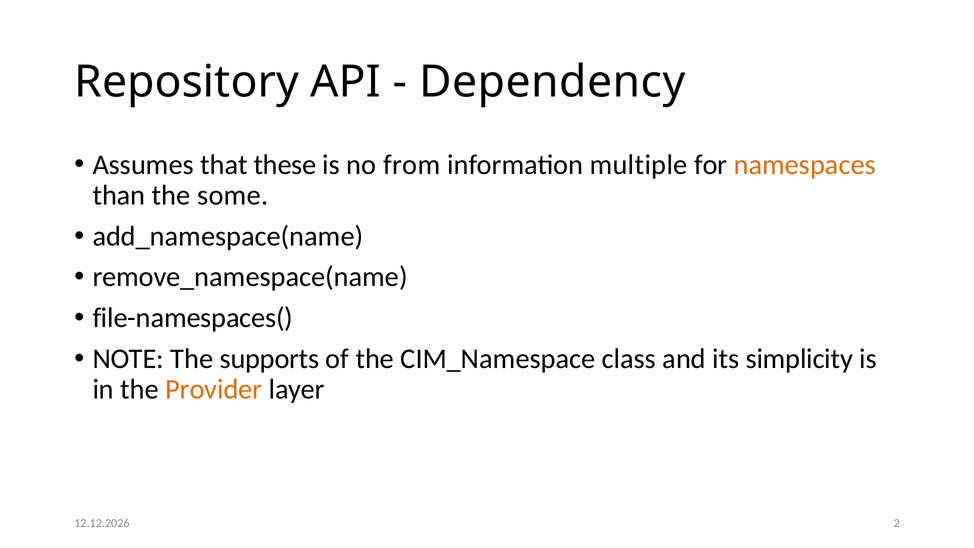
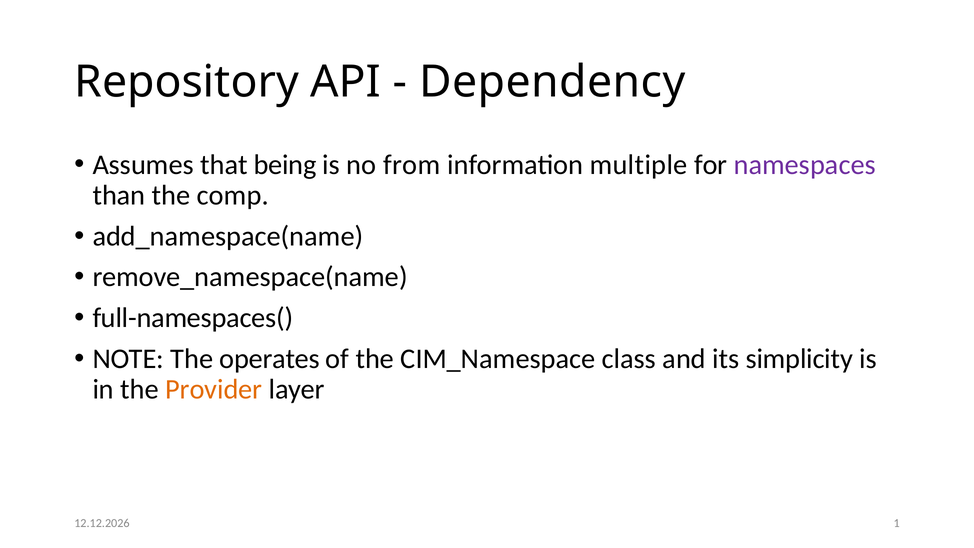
these: these -> being
namespaces colour: orange -> purple
some: some -> comp
file-namespaces(: file-namespaces( -> full-namespaces(
supports: supports -> operates
2: 2 -> 1
